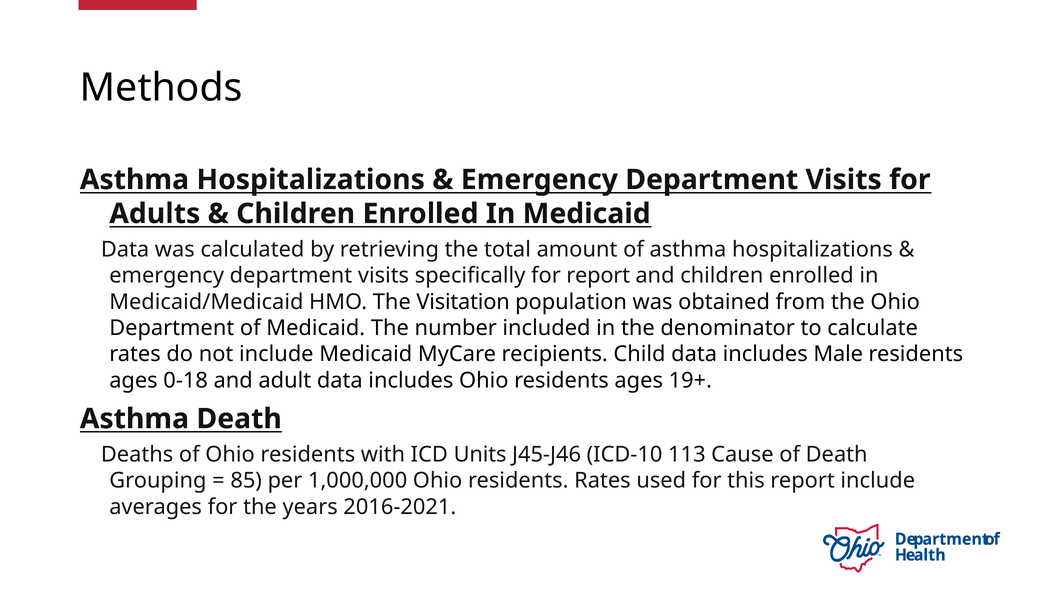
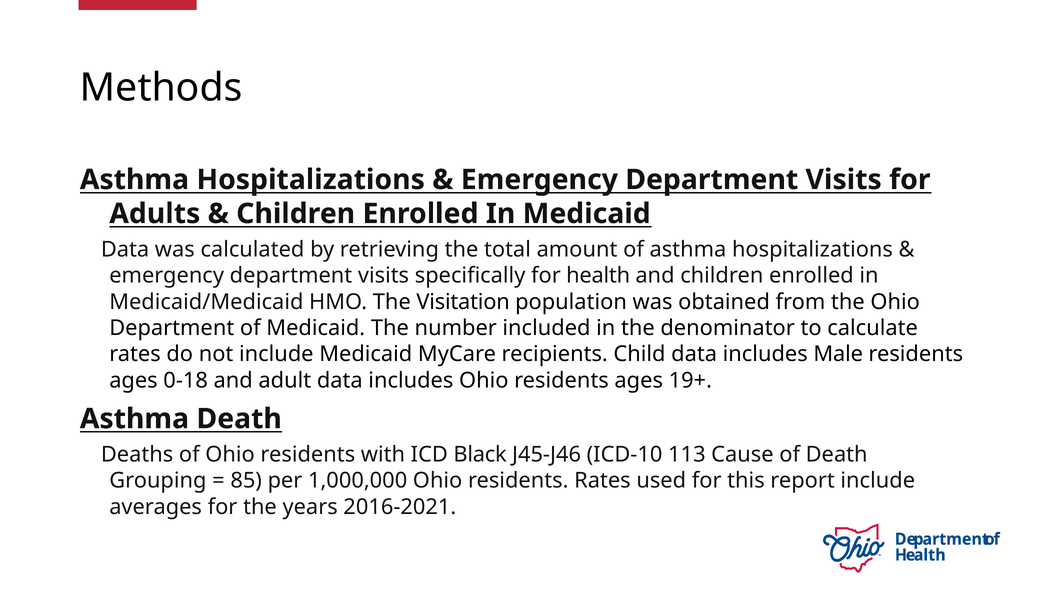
for report: report -> health
Units: Units -> Black
